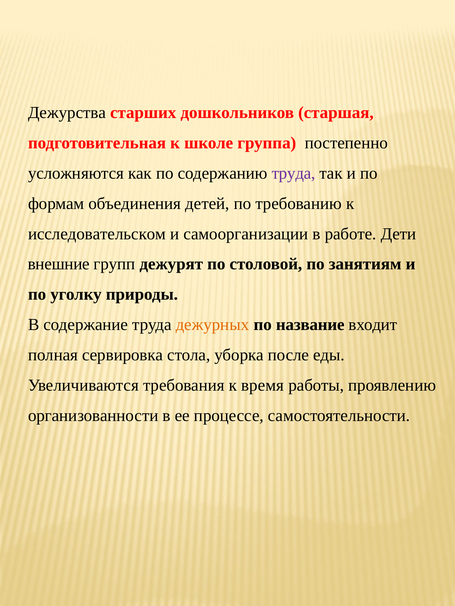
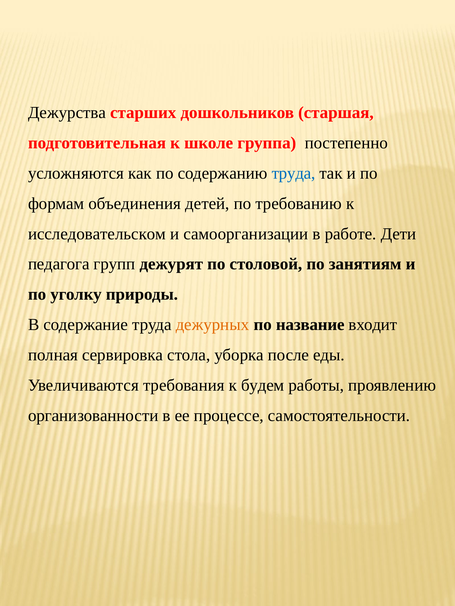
труда at (293, 173) colour: purple -> blue
внешние: внешние -> педагога
время: время -> будем
